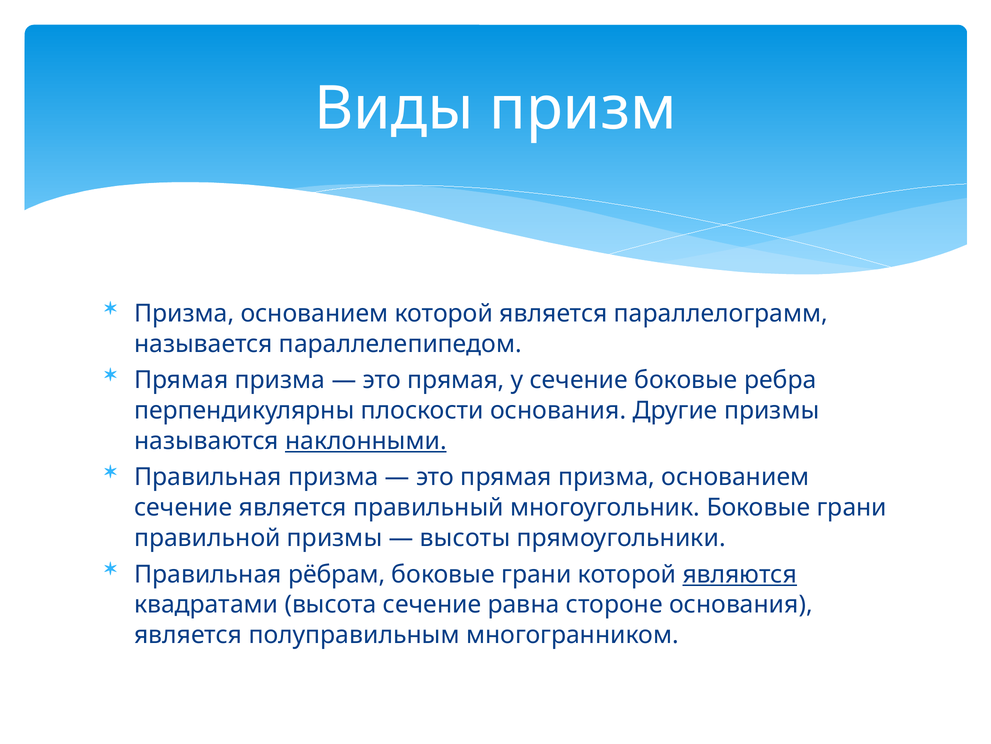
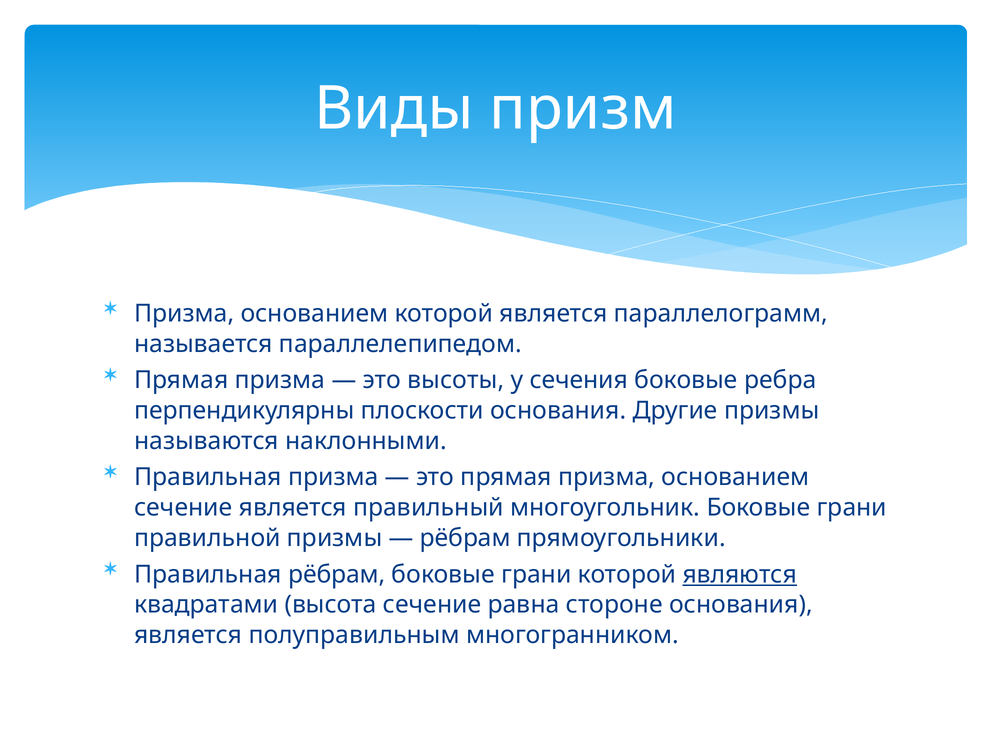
прямая at (456, 380): прямая -> высоты
у сечение: сечение -> сечения
наклонными underline: present -> none
высоты at (465, 537): высоты -> рёбрам
